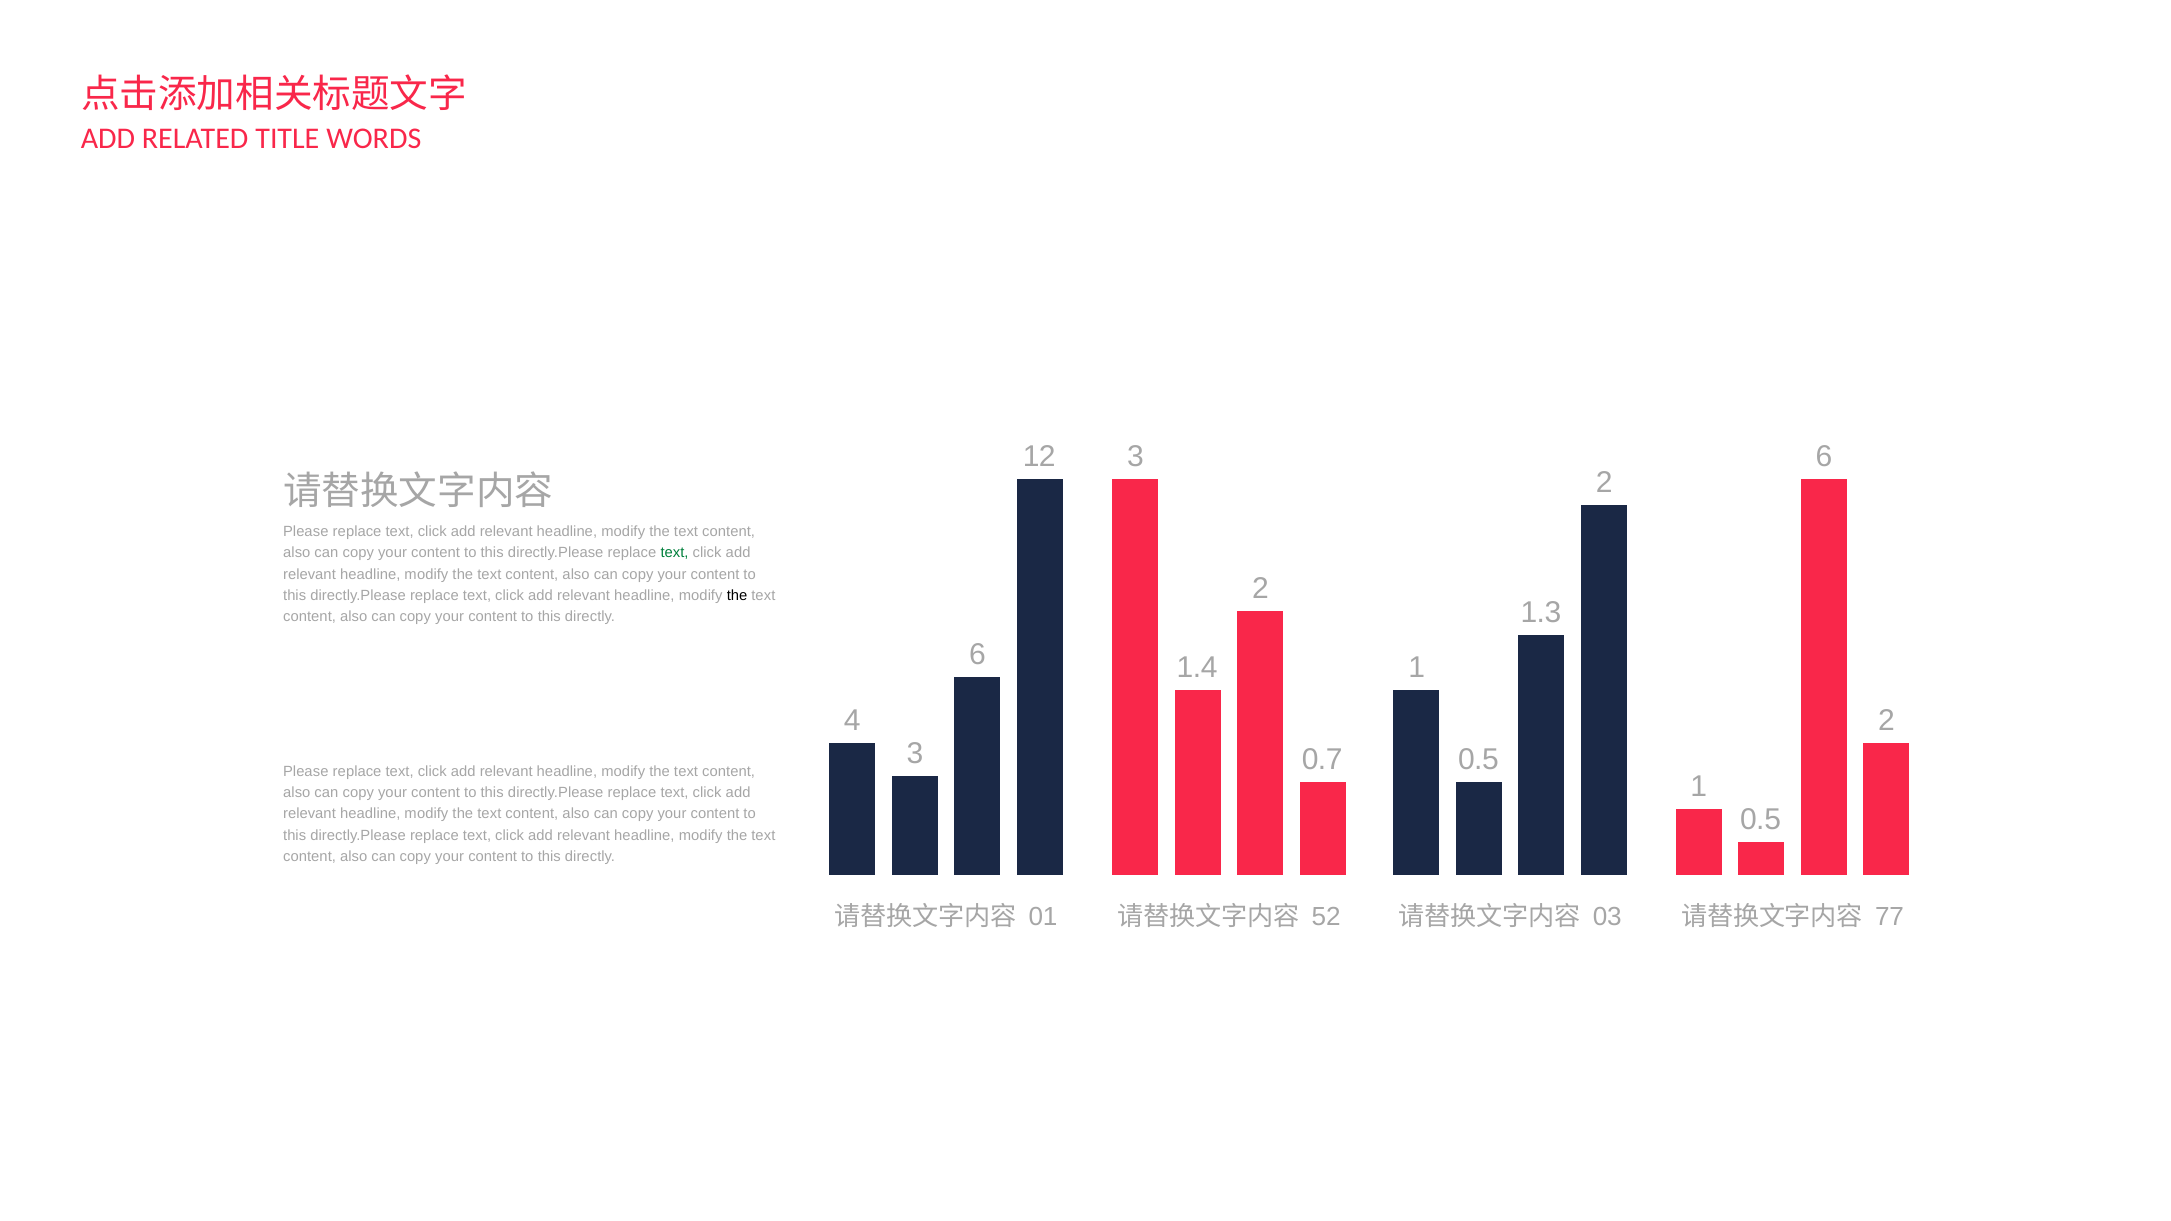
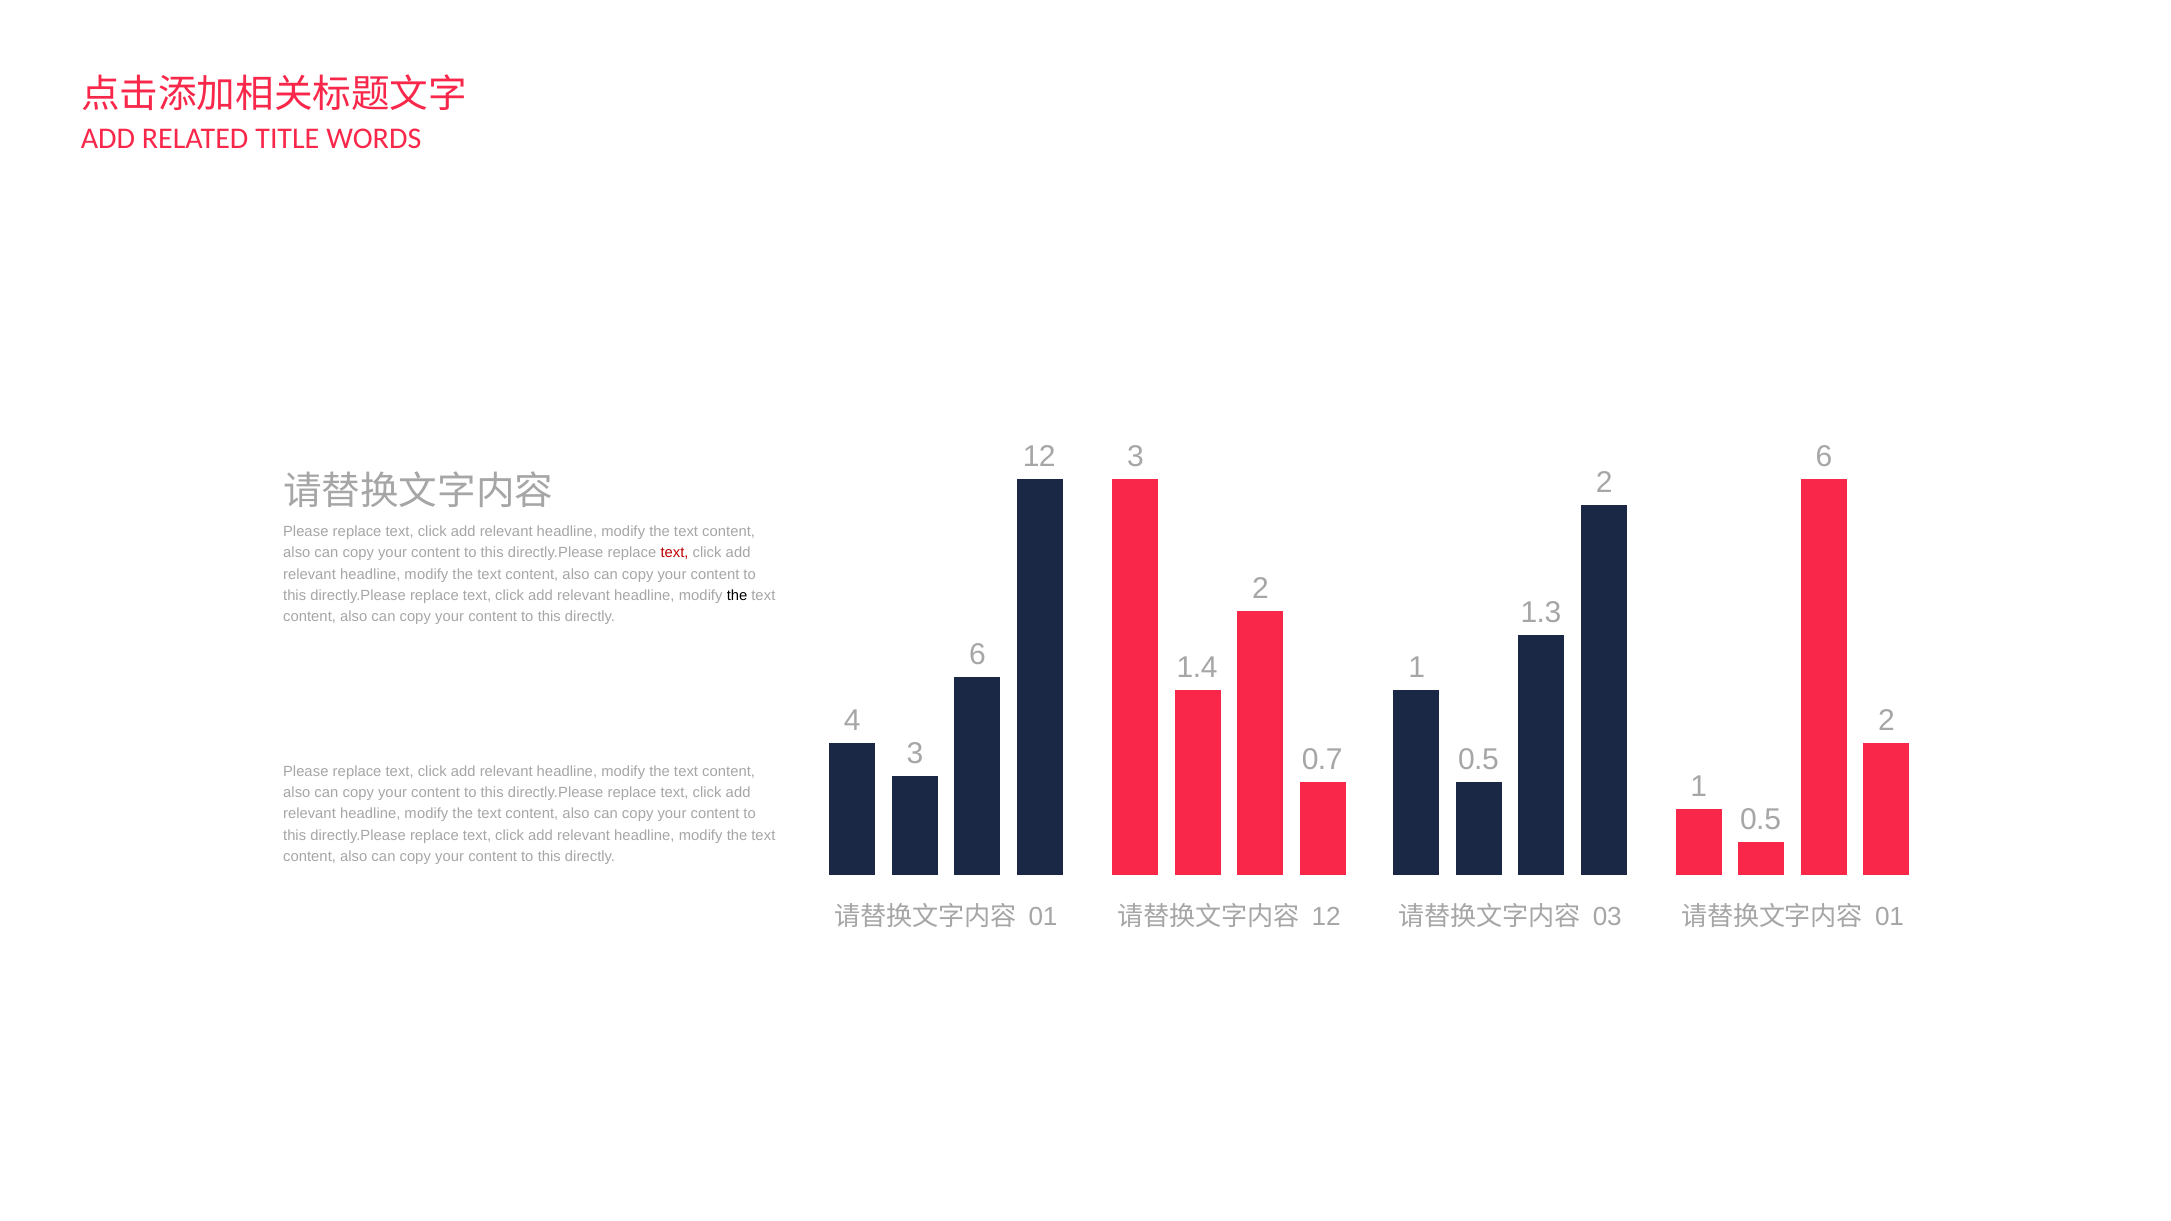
text at (675, 553) colour: green -> red
52 at (1326, 917): 52 -> 12
77 at (1890, 917): 77 -> 01
